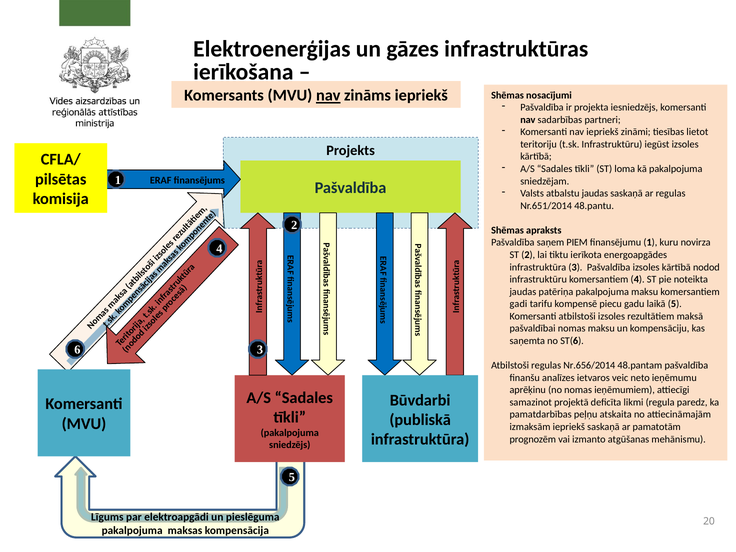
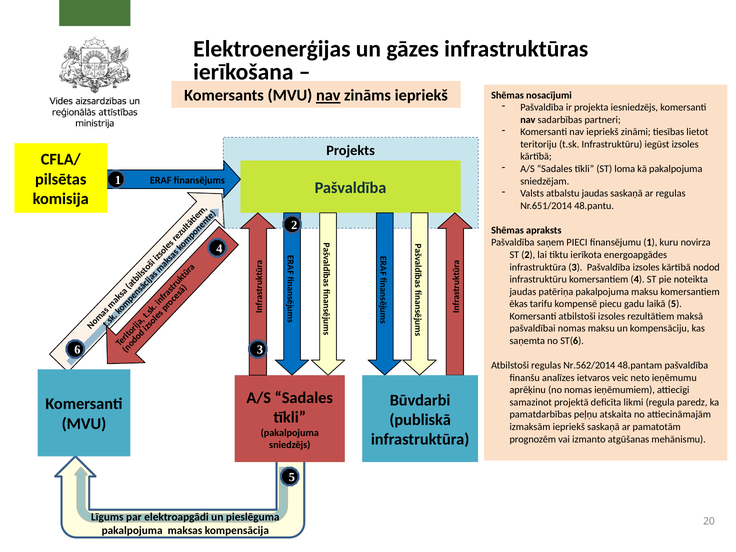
PIEM: PIEM -> PIECI
gadi: gadi -> ēkas
Nr.656/2014: Nr.656/2014 -> Nr.562/2014
